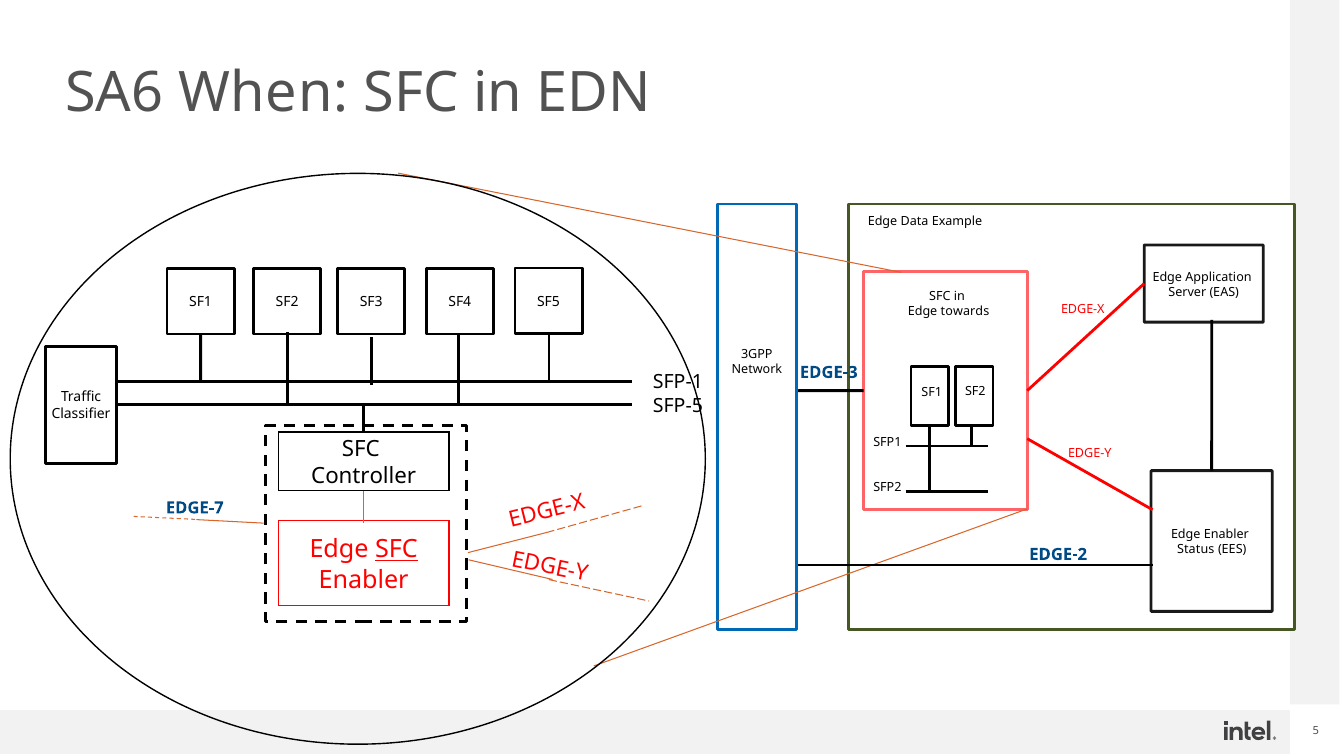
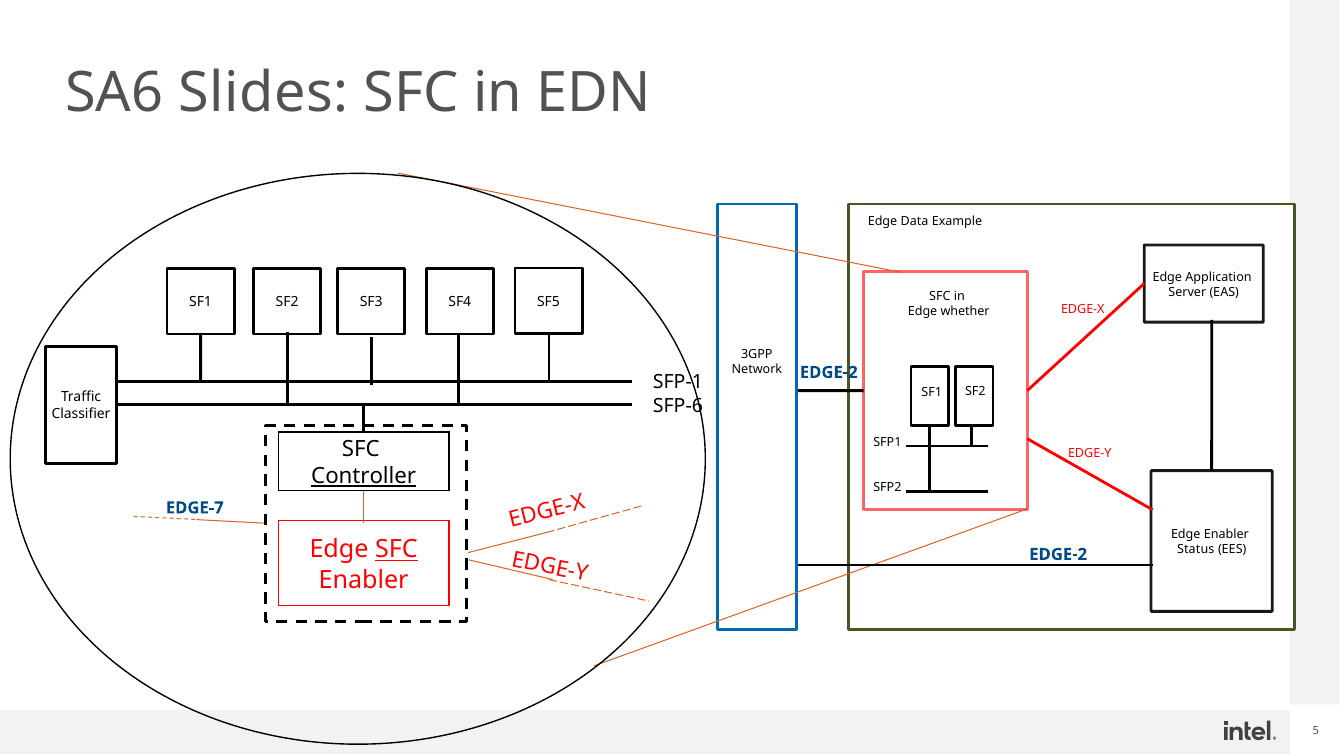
When: When -> Slides
towards: towards -> whether
EDGE-3 at (829, 372): EDGE-3 -> EDGE-2
SFP-5: SFP-5 -> SFP-6
Controller underline: none -> present
